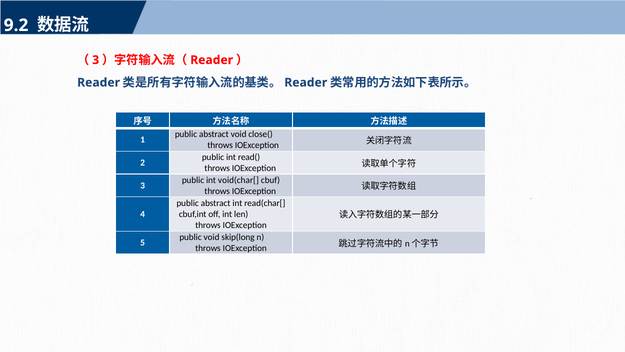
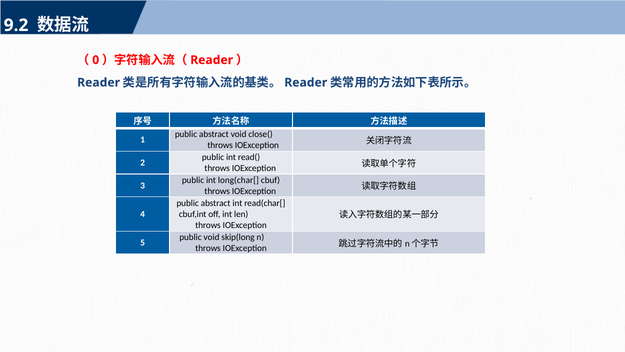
3 at (96, 60): 3 -> 0
void(char[: void(char[ -> long(char[
